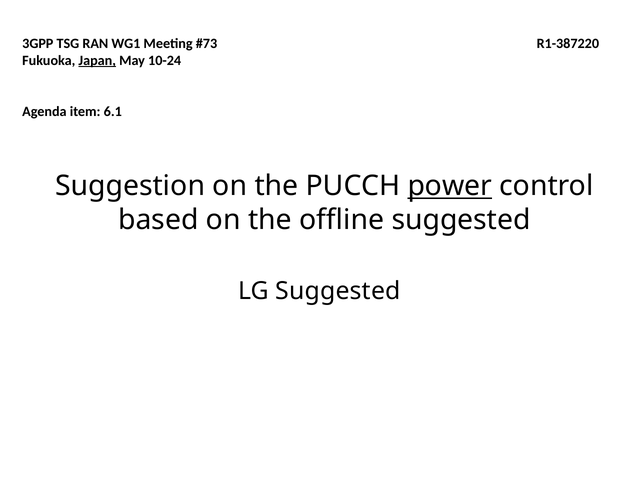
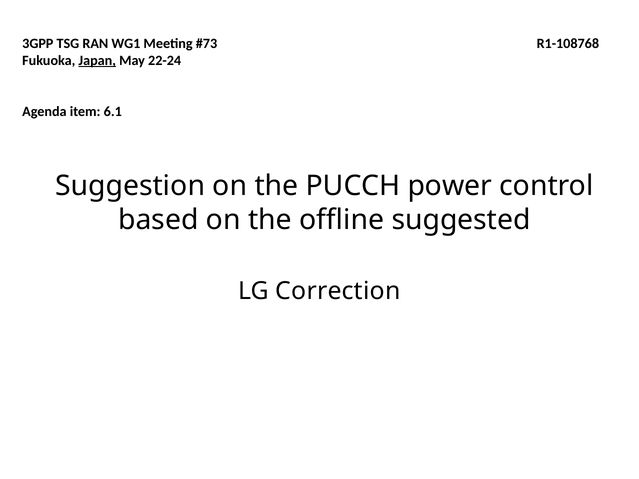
R1-387220: R1-387220 -> R1-108768
10-24: 10-24 -> 22-24
power underline: present -> none
LG Suggested: Suggested -> Correction
